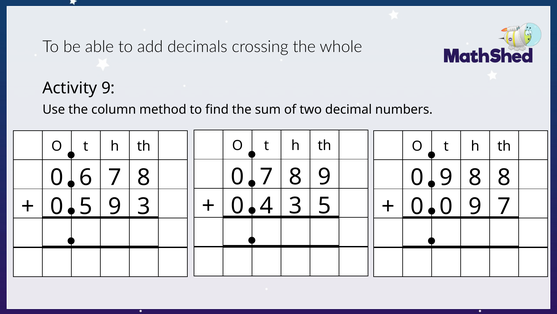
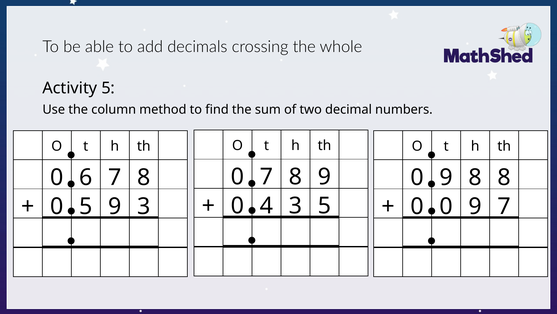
Activity 9: 9 -> 5
